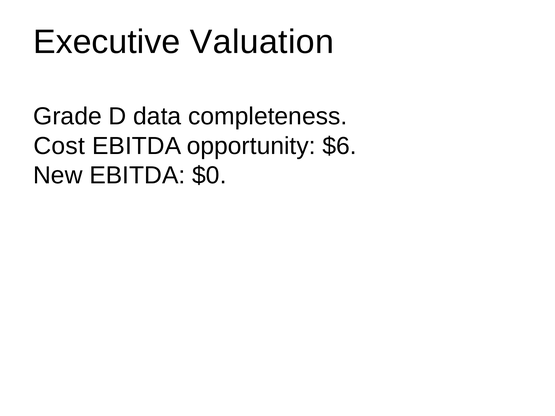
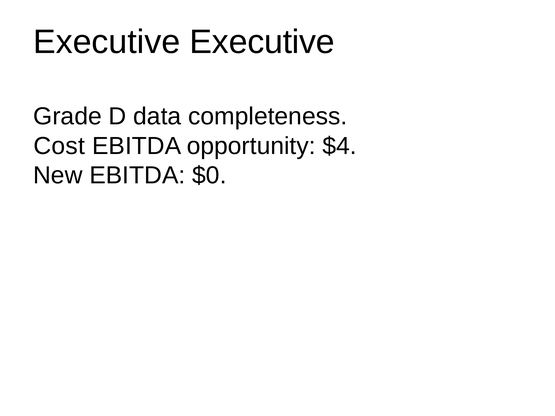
Executive Valuation: Valuation -> Executive
$6: $6 -> $4
